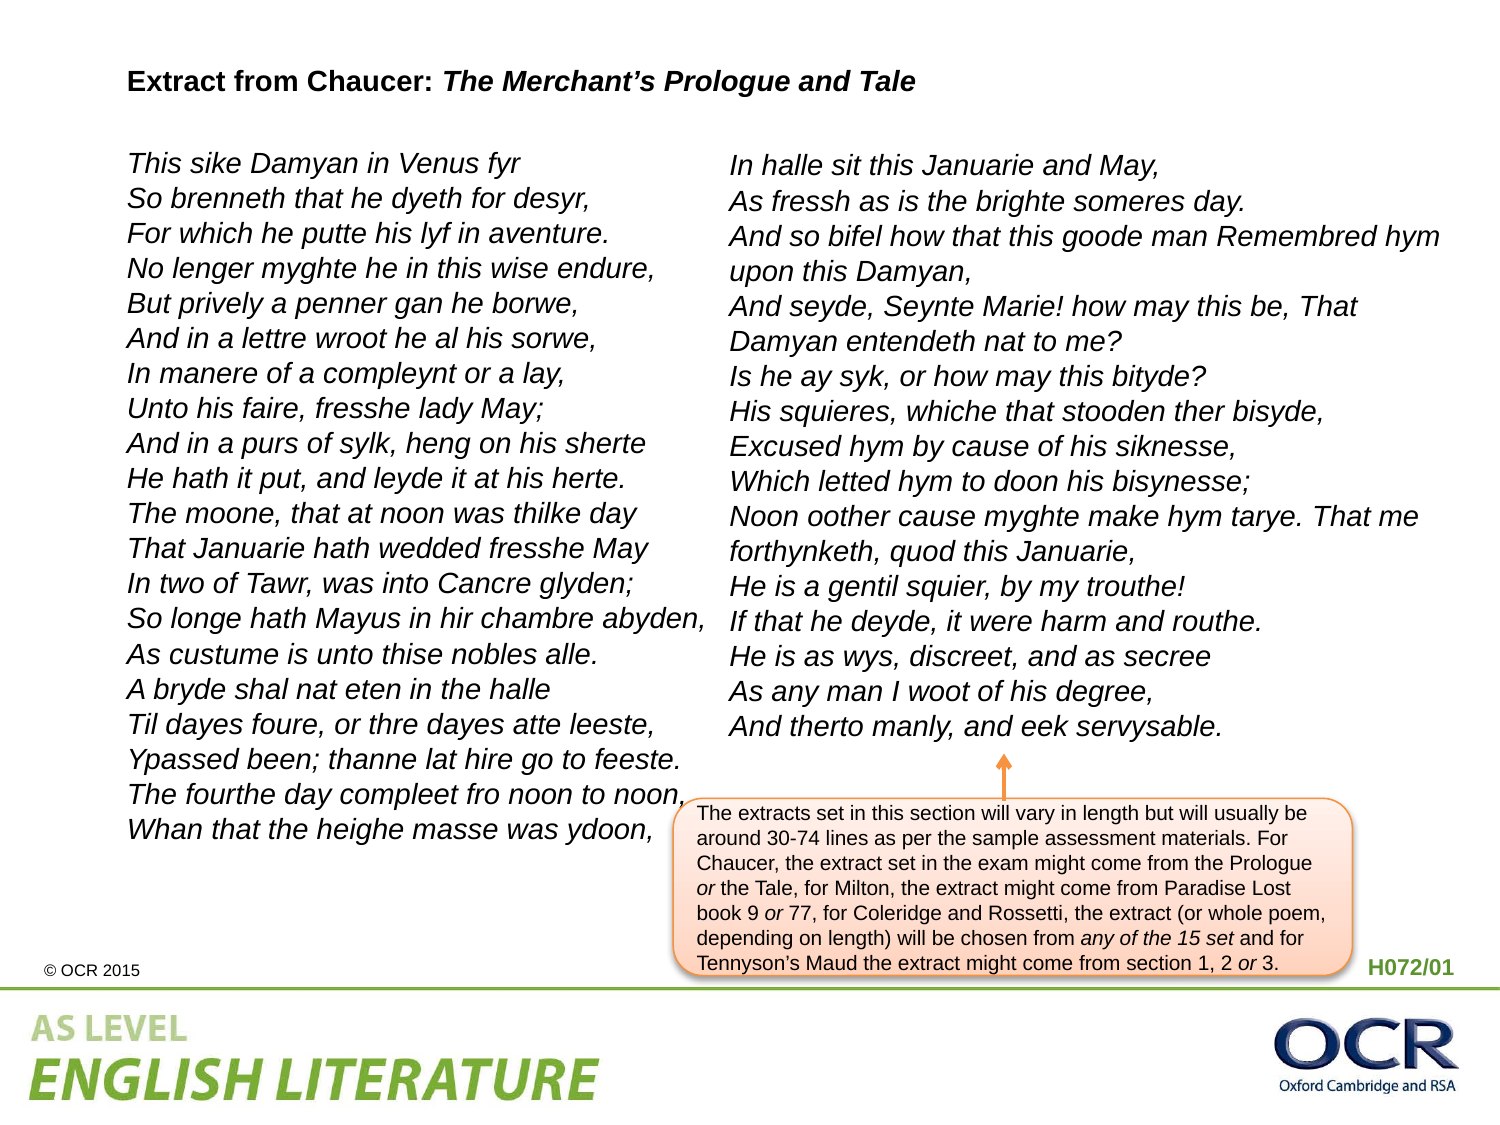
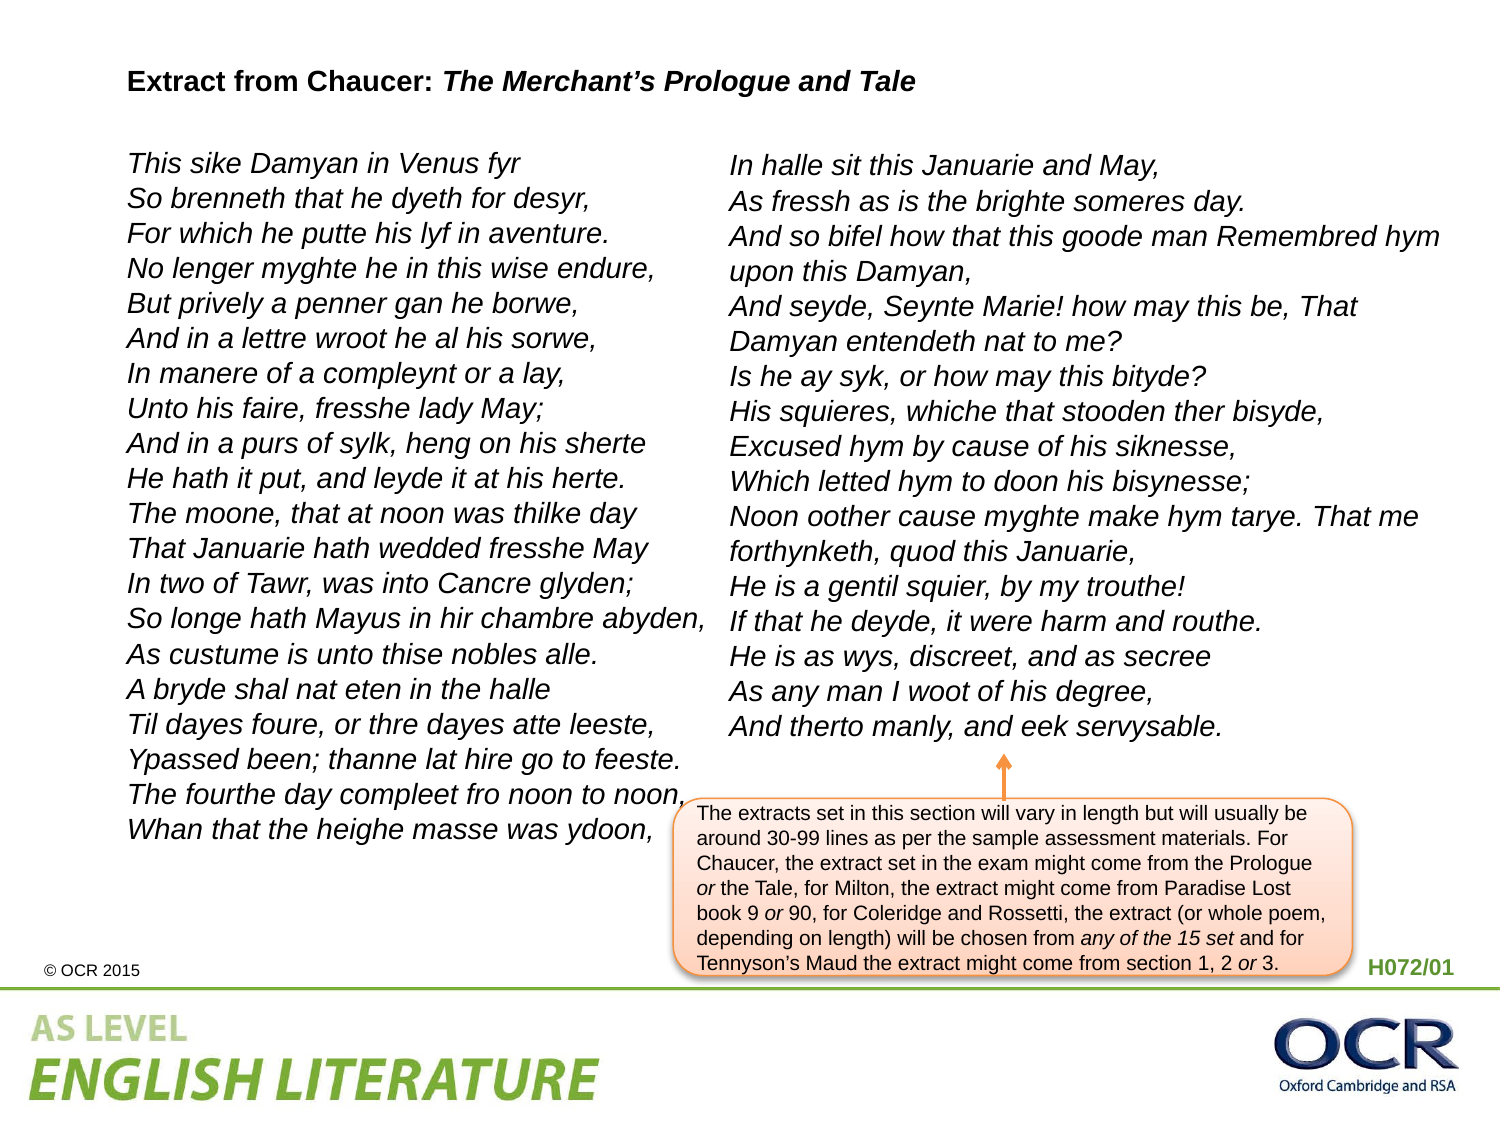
30-74: 30-74 -> 30-99
77: 77 -> 90
